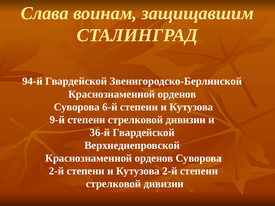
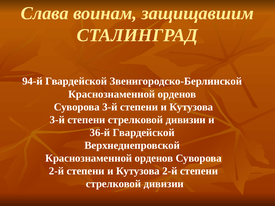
Суворова 6-й: 6-й -> 3-й
9-й at (57, 120): 9-й -> 3-й
